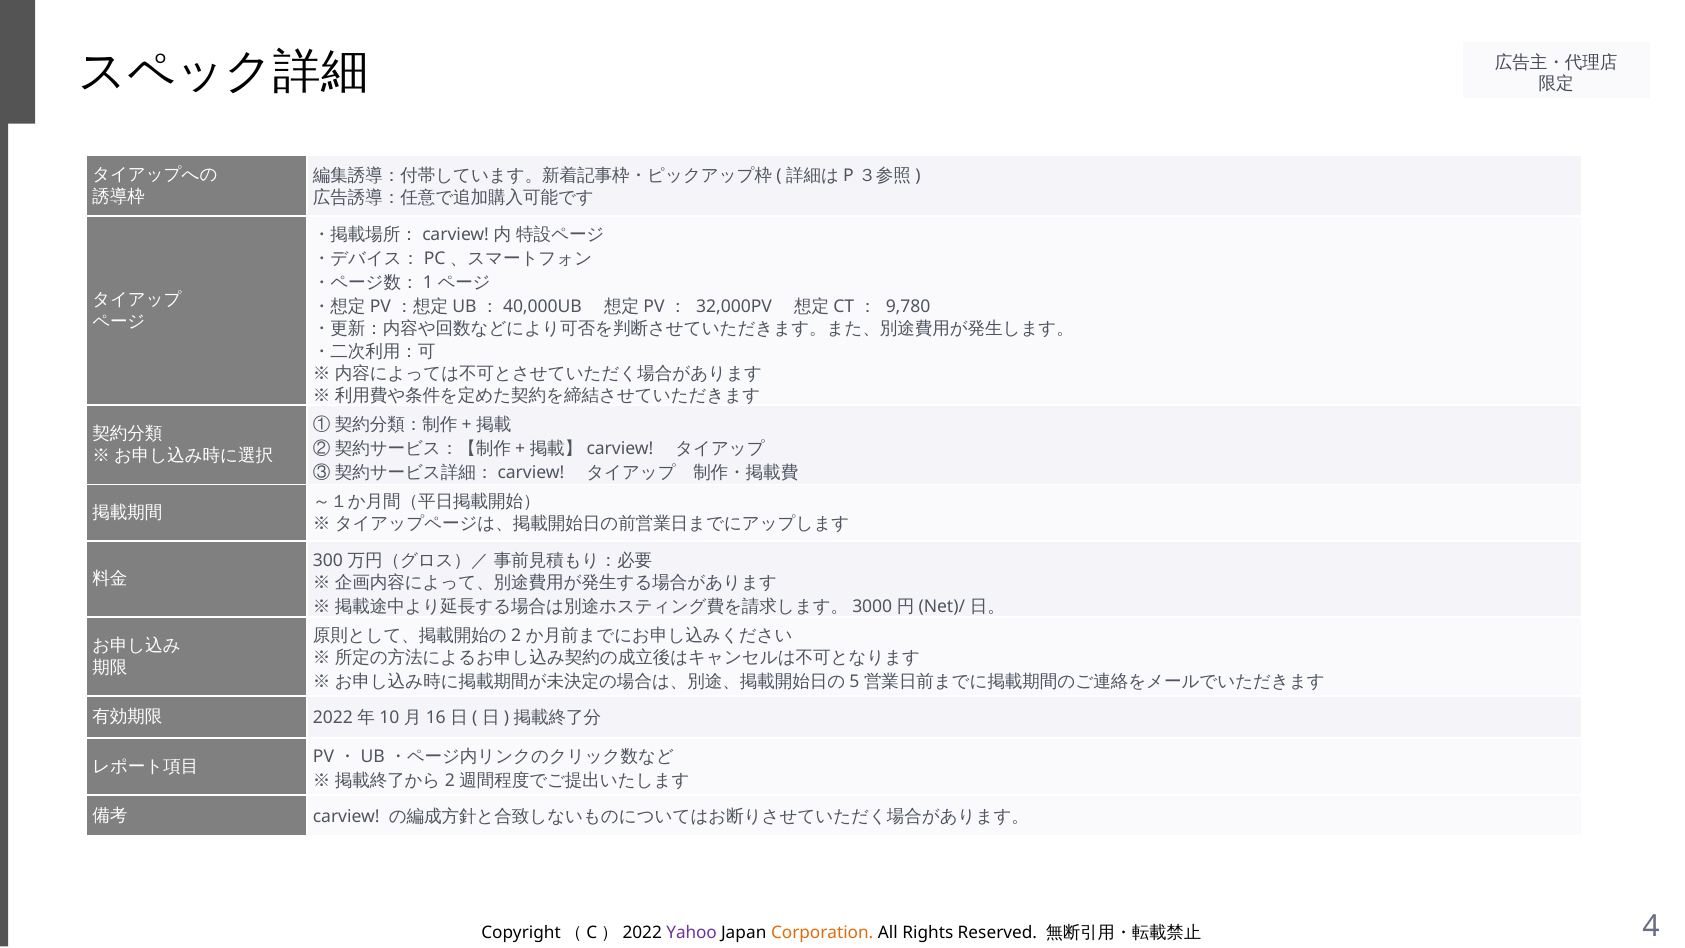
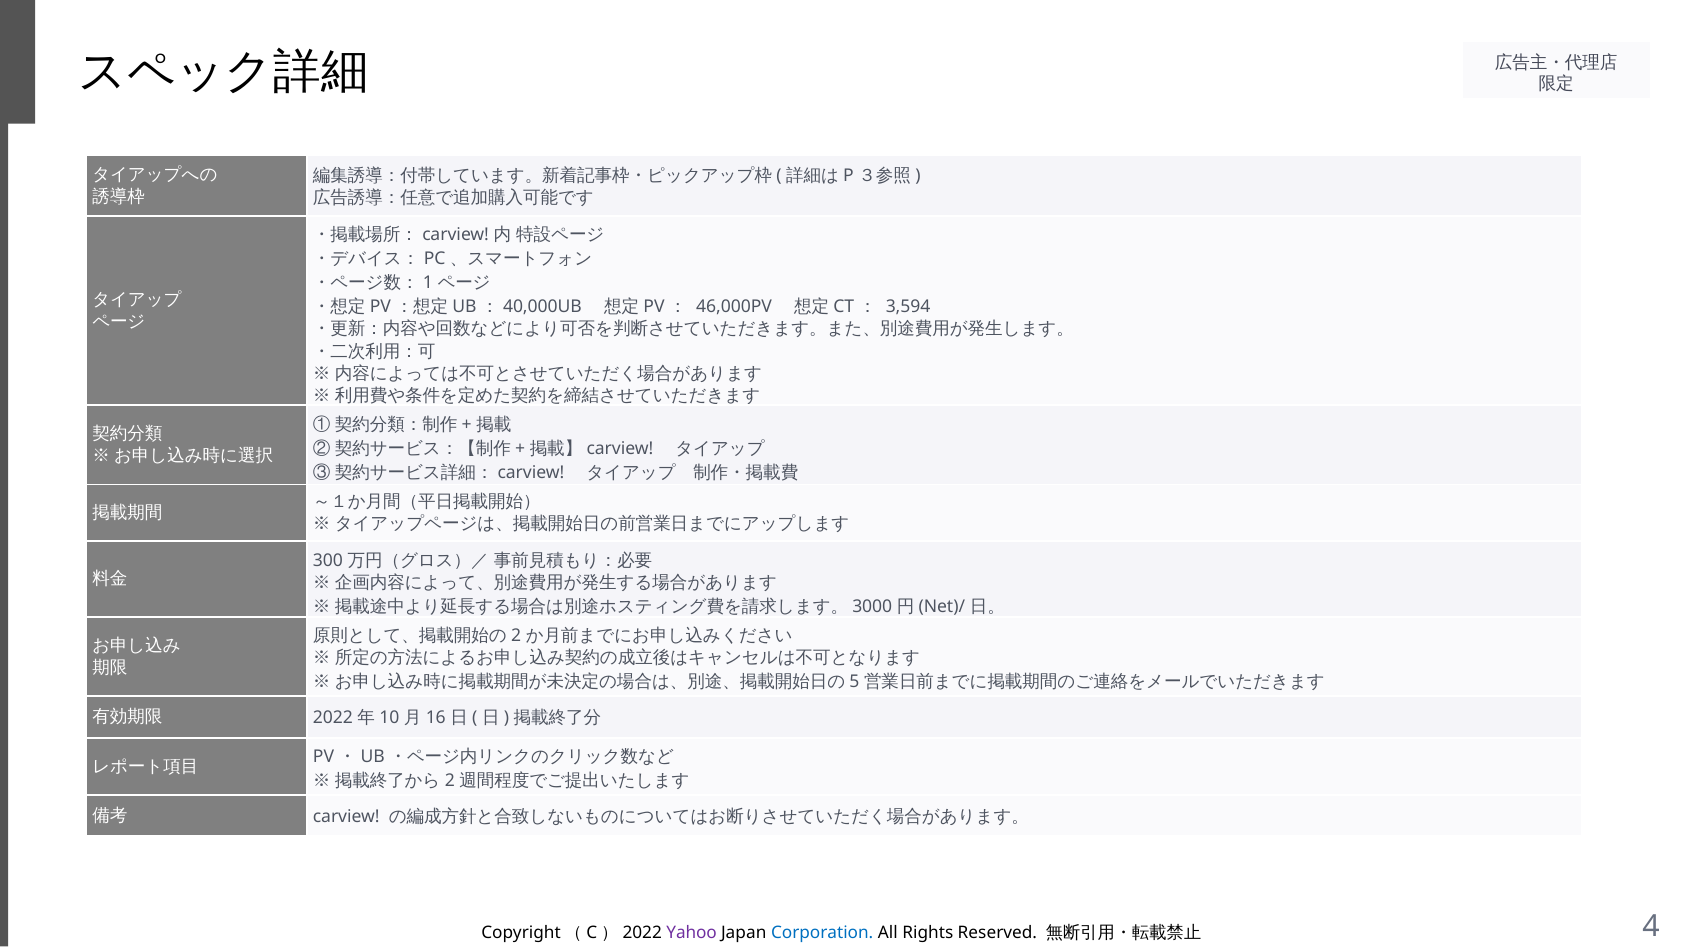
32,000PV: 32,000PV -> 46,000PV
9,780: 9,780 -> 3,594
Corporation colour: orange -> blue
